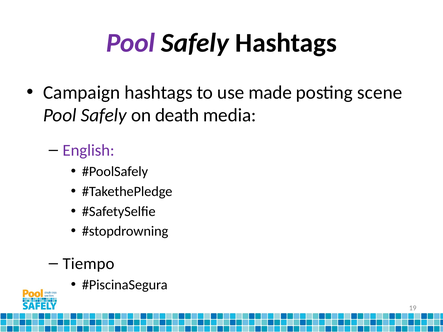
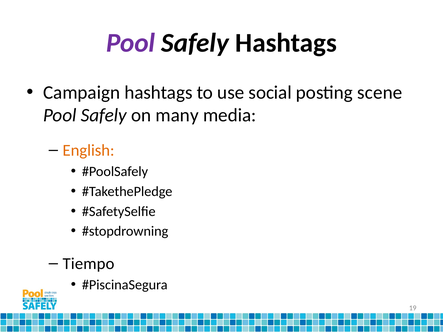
made: made -> social
death: death -> many
English colour: purple -> orange
